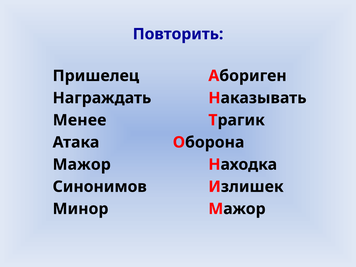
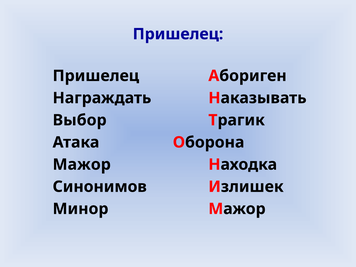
Повторить at (178, 34): Повторить -> Пришелец
Менее: Менее -> Выбор
